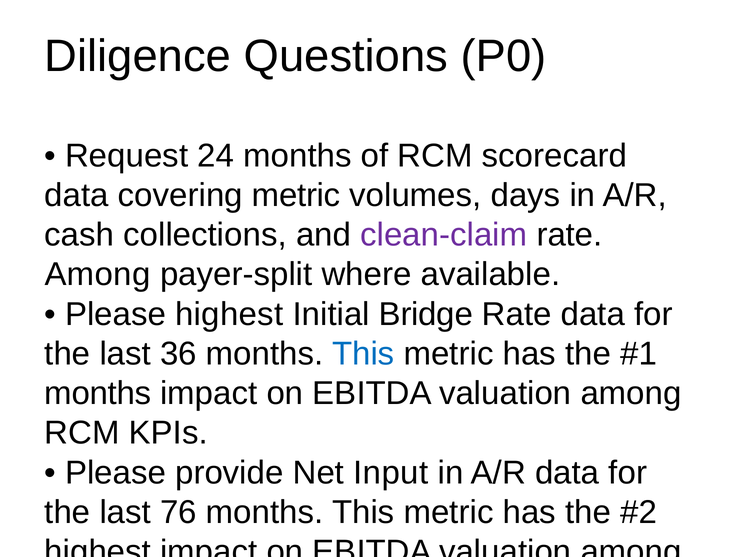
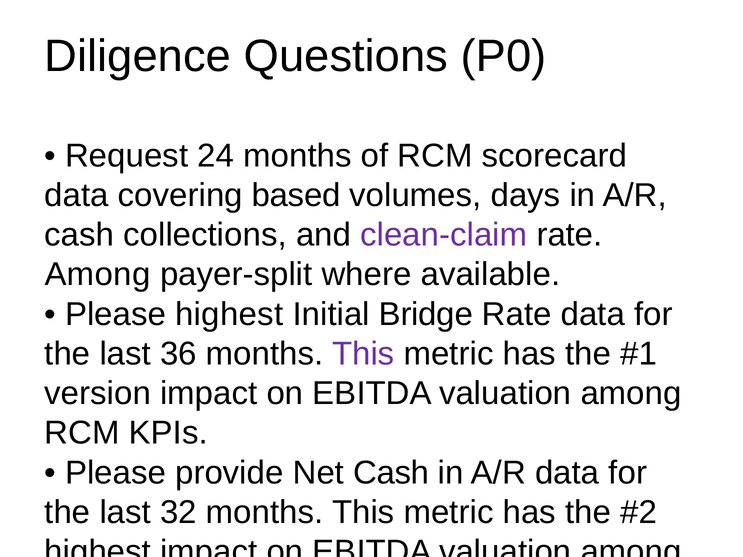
covering metric: metric -> based
This at (363, 354) colour: blue -> purple
months at (98, 394): months -> version
Net Input: Input -> Cash
76: 76 -> 32
